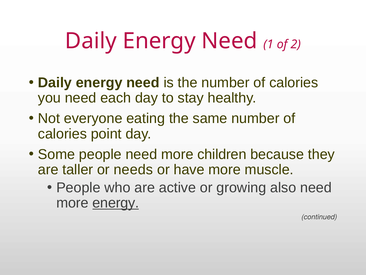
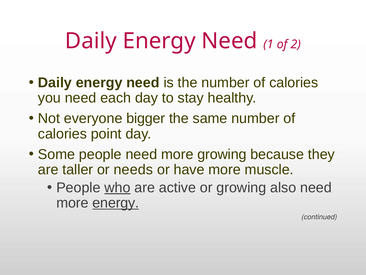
eating: eating -> bigger
more children: children -> growing
who underline: none -> present
